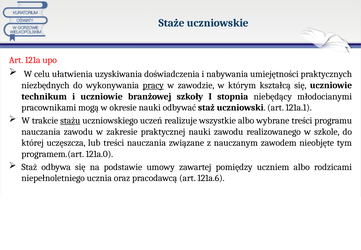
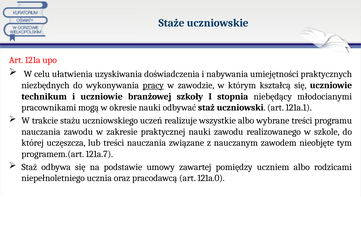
stażu underline: present -> none
121a.0: 121a.0 -> 121a.7
121a.6: 121a.6 -> 121a.0
